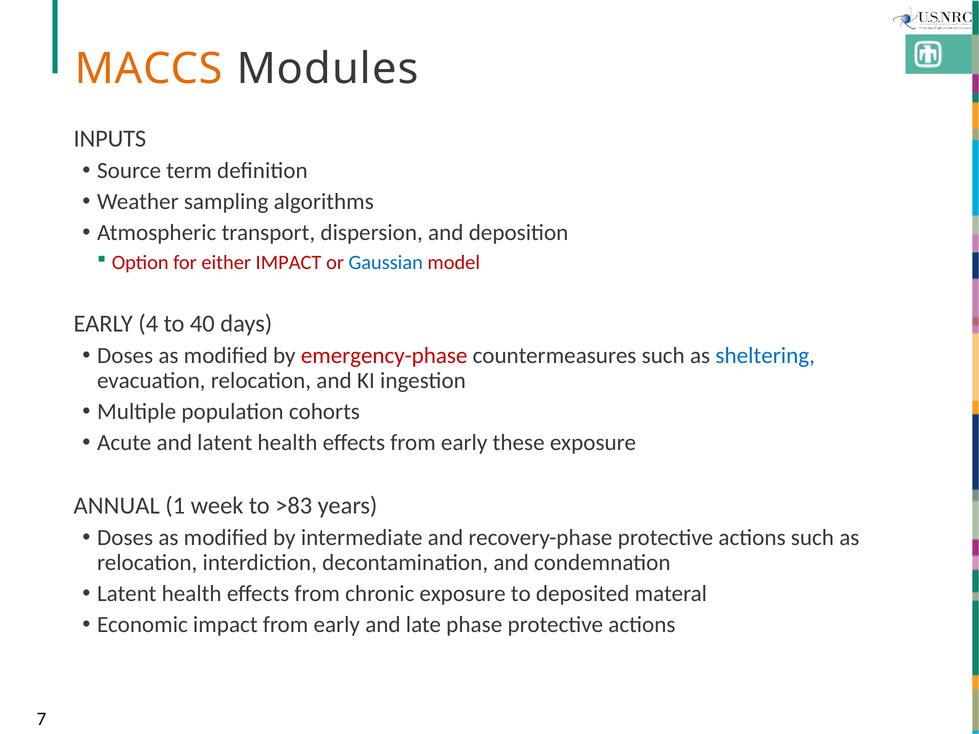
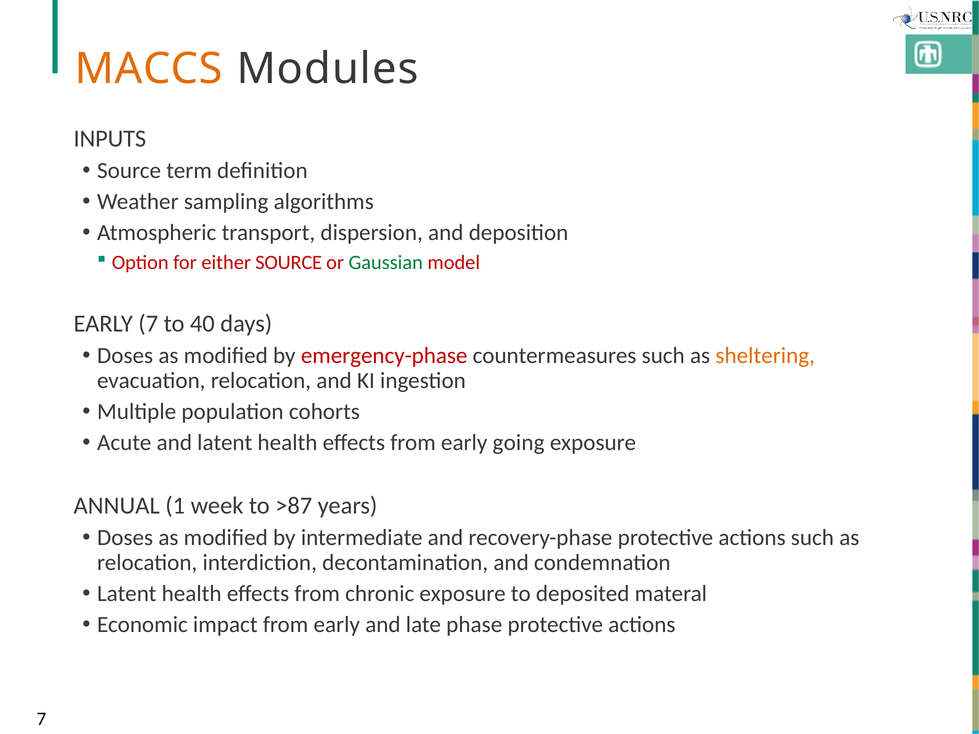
either IMPACT: IMPACT -> SOURCE
Gaussian colour: blue -> green
EARLY 4: 4 -> 7
sheltering colour: blue -> orange
these: these -> going
>83: >83 -> >87
